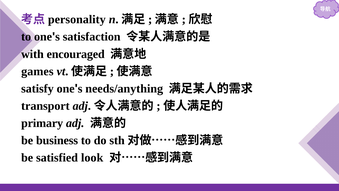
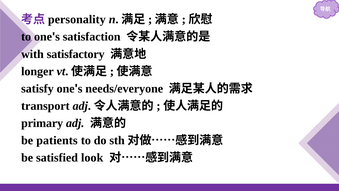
encouraged: encouraged -> satisfactory
games: games -> longer
needs/anything: needs/anything -> needs/everyone
business: business -> patients
